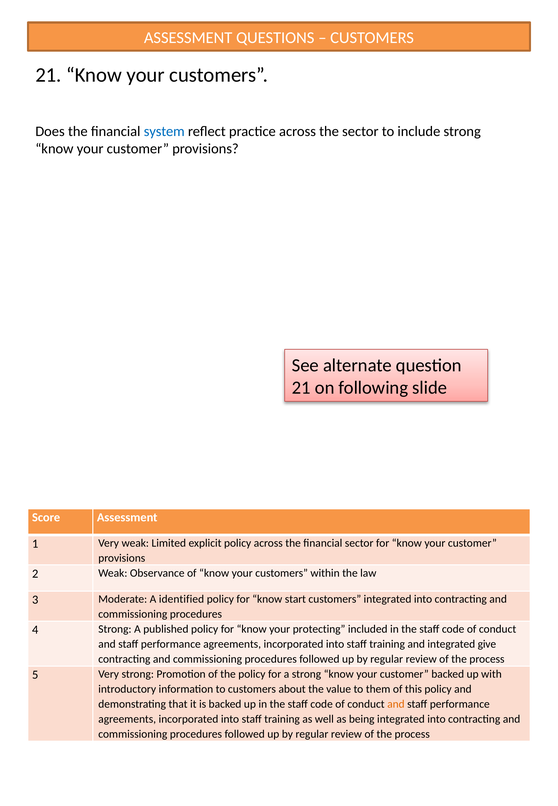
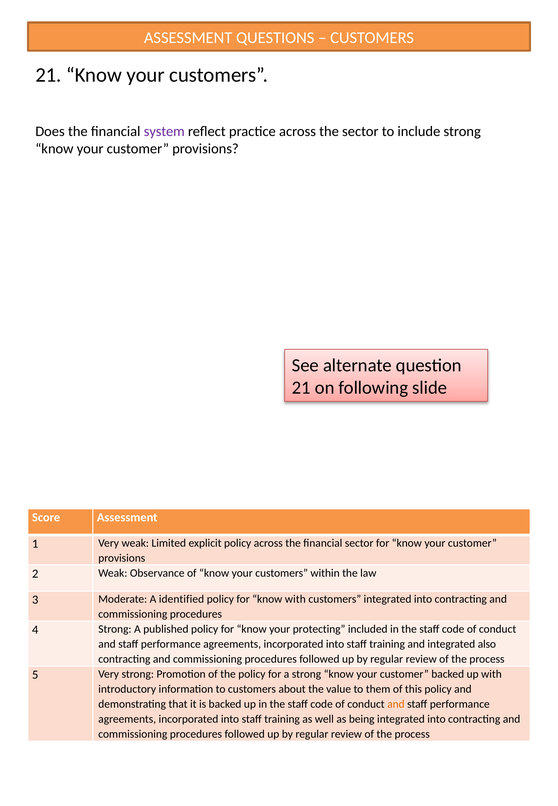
system colour: blue -> purple
know start: start -> with
give: give -> also
